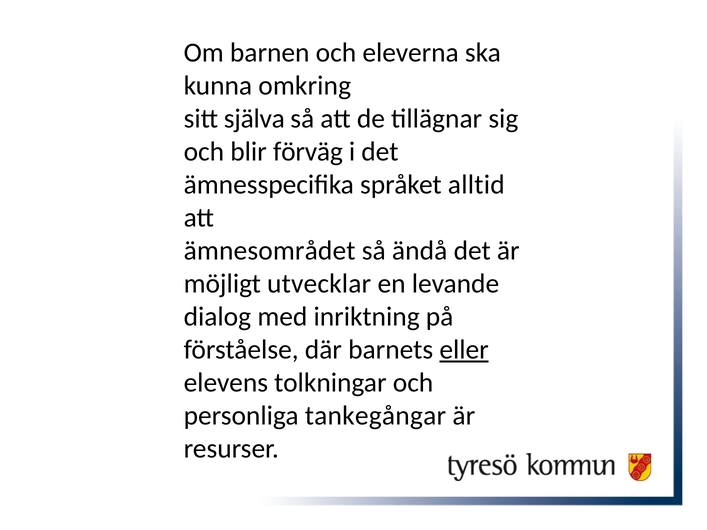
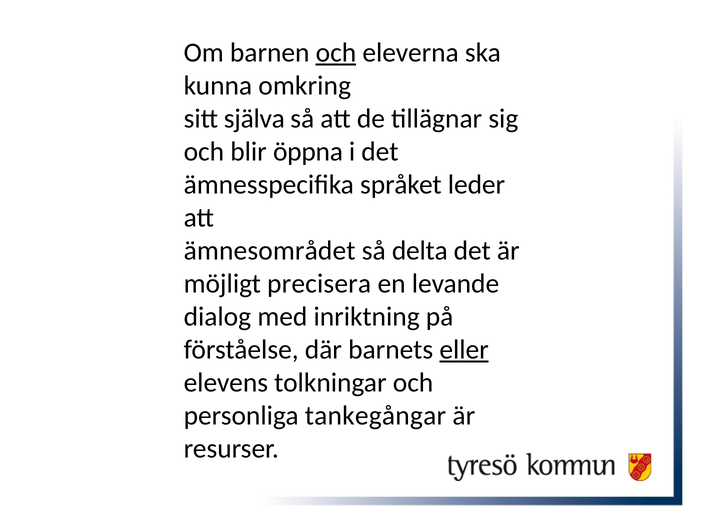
och at (336, 53) underline: none -> present
förväg: förväg -> öppna
alltid: alltid -> leder
ändå: ändå -> delta
utvecklar: utvecklar -> precisera
